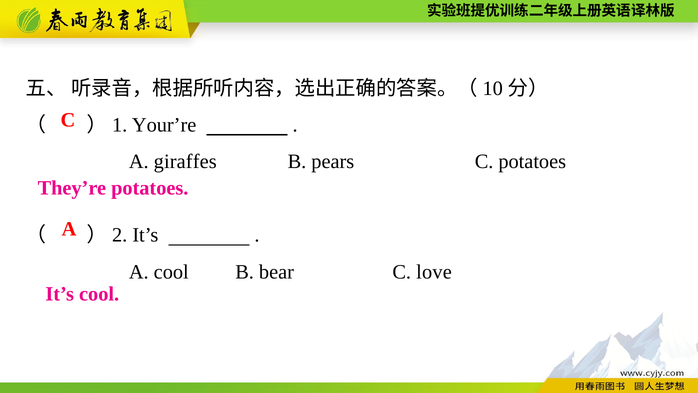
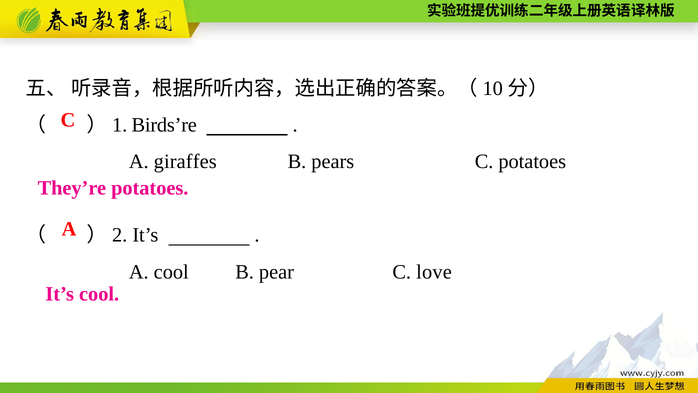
Your’re: Your’re -> Birds’re
bear: bear -> pear
